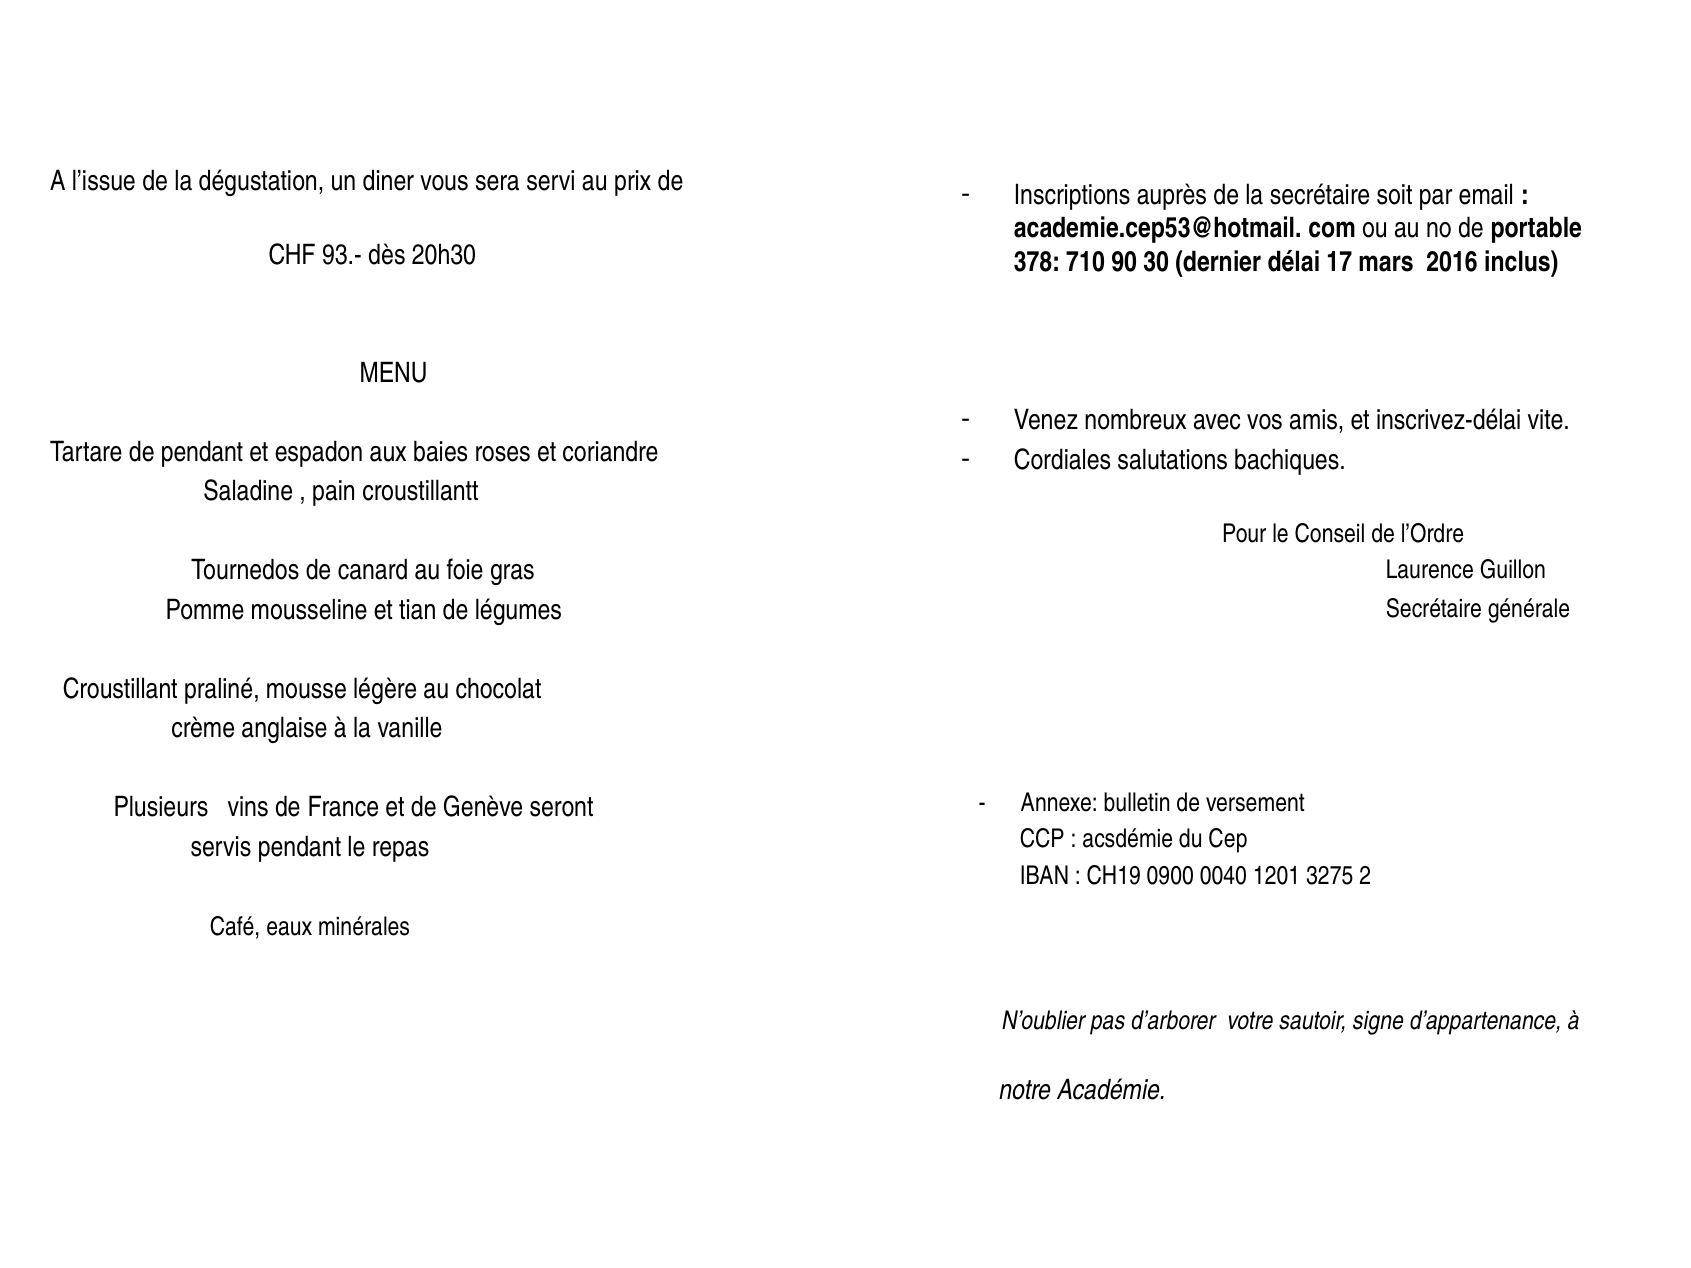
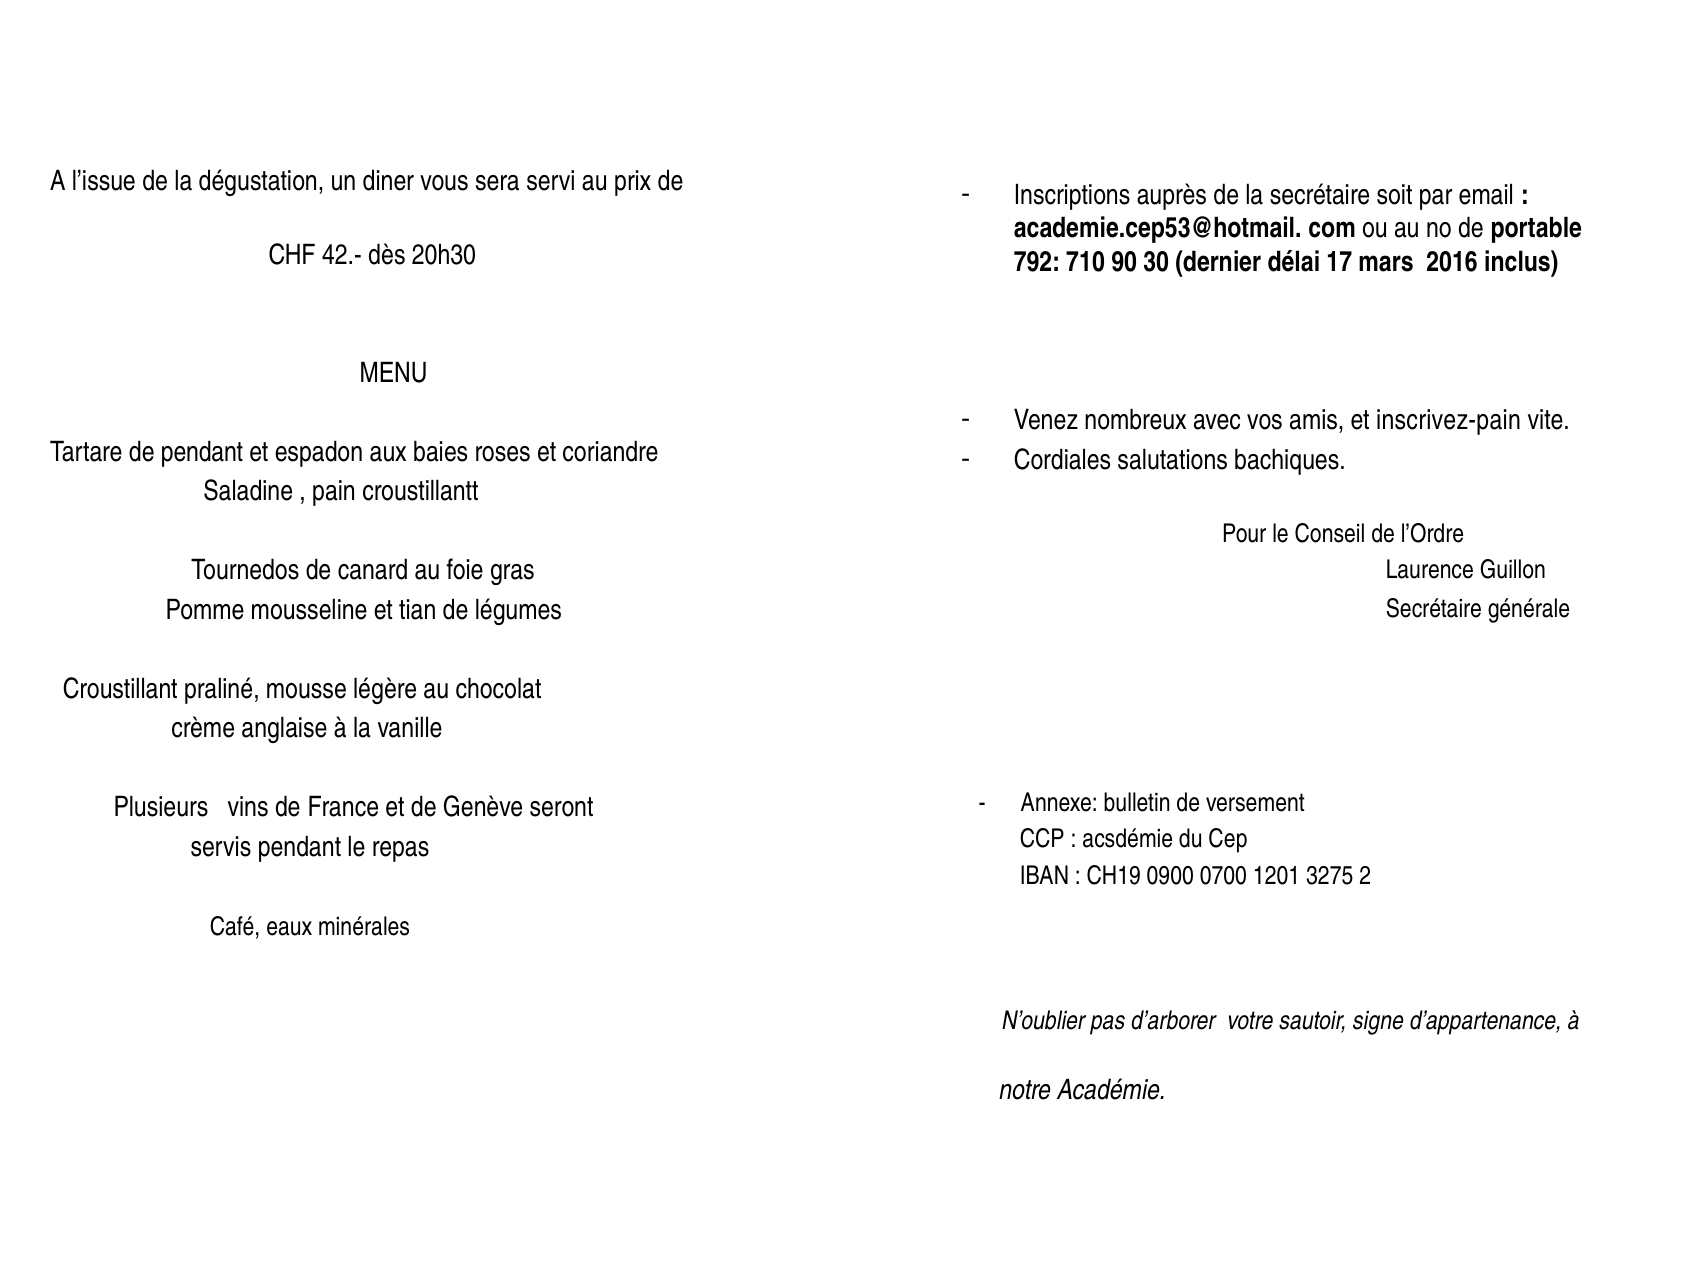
93.-: 93.- -> 42.-
378: 378 -> 792
inscrivez-délai: inscrivez-délai -> inscrivez-pain
0040: 0040 -> 0700
